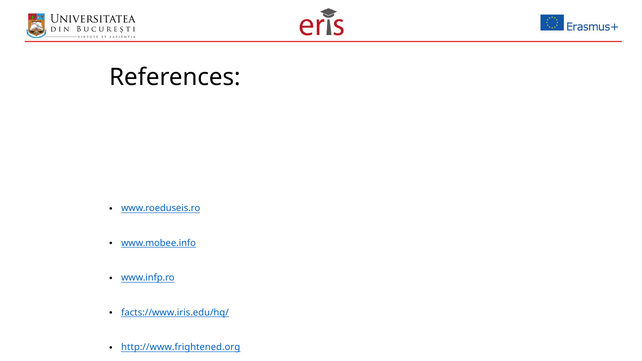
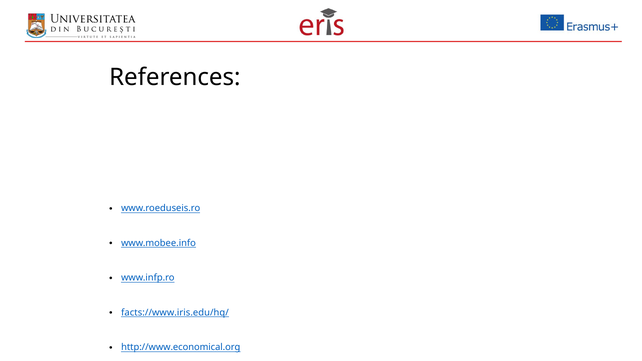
http://www.frightened.org: http://www.frightened.org -> http://www.economical.org
